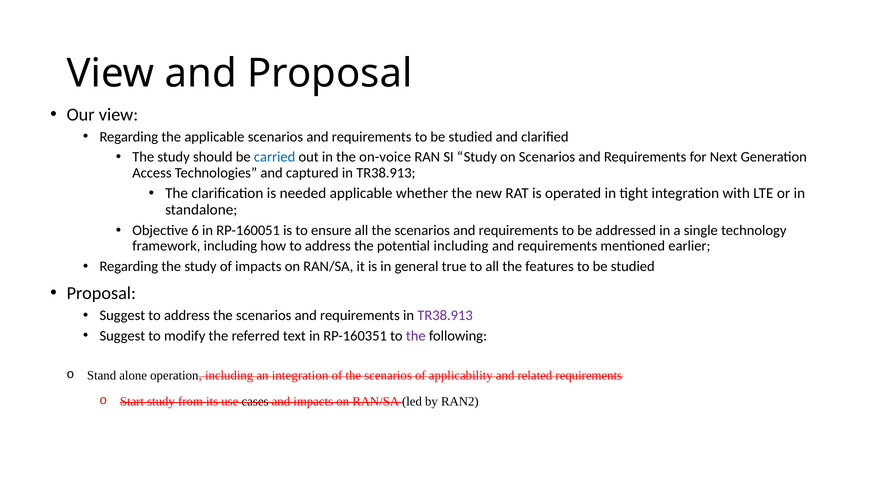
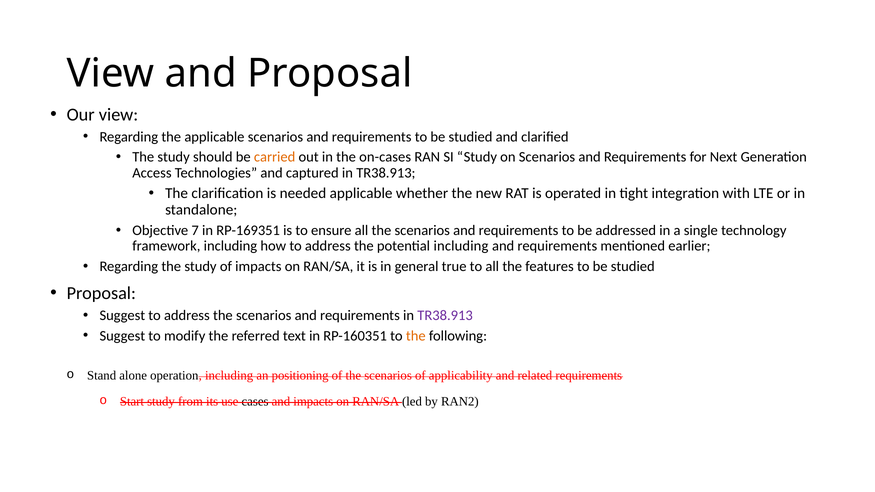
carried colour: blue -> orange
on-voice: on-voice -> on-cases
6: 6 -> 7
RP-160051: RP-160051 -> RP-169351
the at (416, 336) colour: purple -> orange
an integration: integration -> positioning
